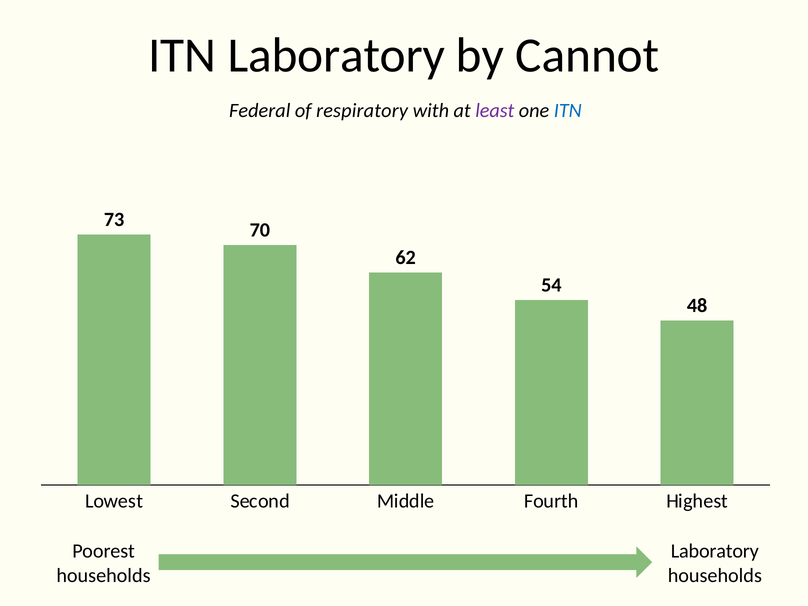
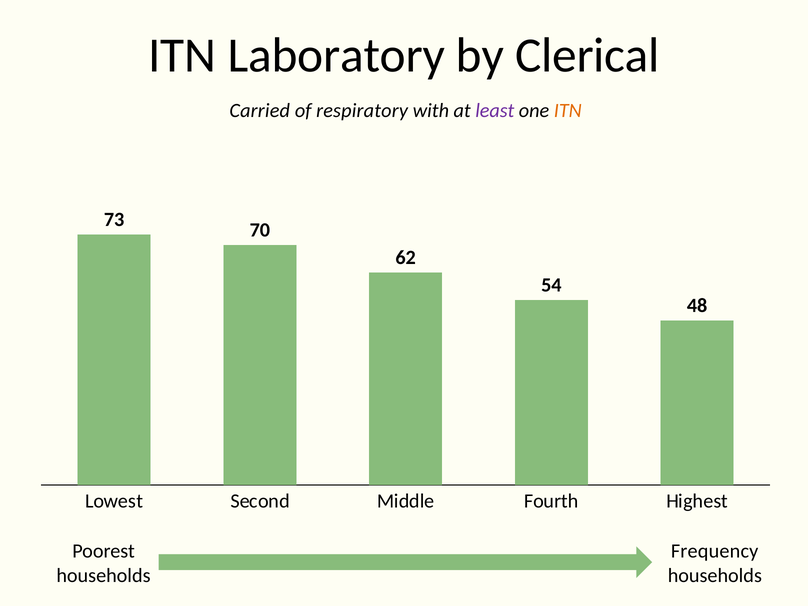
Cannot: Cannot -> Clerical
Federal: Federal -> Carried
ITN at (568, 111) colour: blue -> orange
Laboratory at (715, 551): Laboratory -> Frequency
